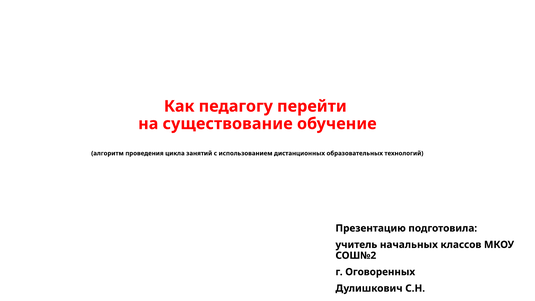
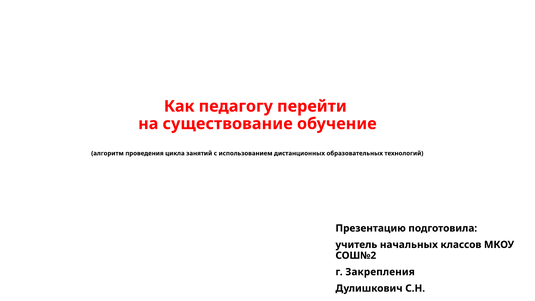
Оговоренных: Оговоренных -> Закрепления
